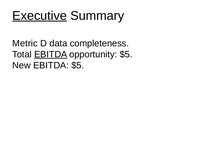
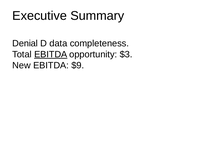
Executive underline: present -> none
Metric: Metric -> Denial
opportunity $5: $5 -> $3
EBITDA $5: $5 -> $9
